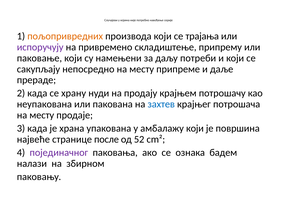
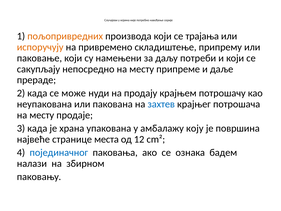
испоручују colour: purple -> orange
храну: храну -> мoжe
амбалажу који: који -> кojу
после: после -> места
52: 52 -> 12
појединачног colour: purple -> blue
